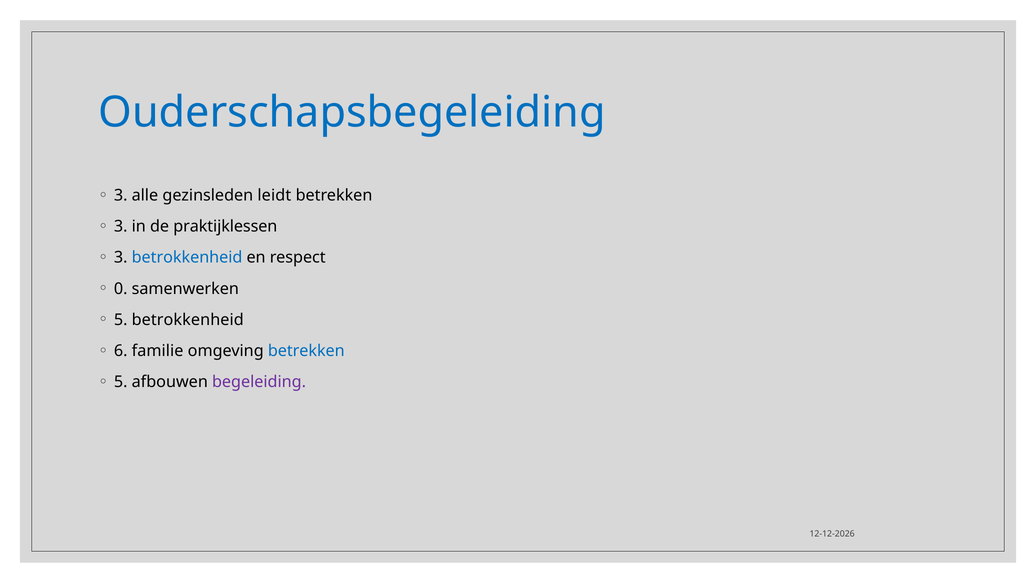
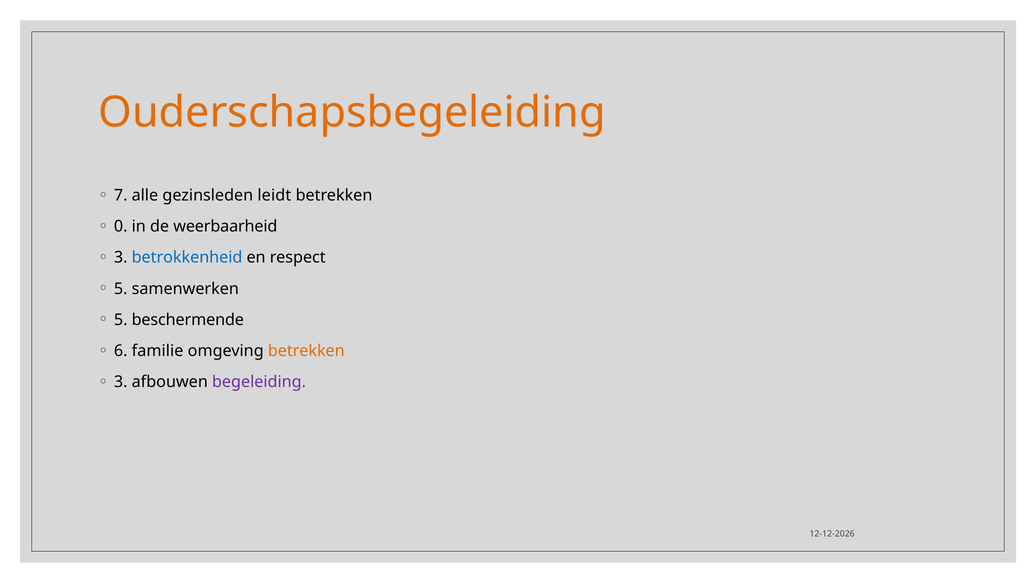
Ouderschapsbegeleiding colour: blue -> orange
3 at (121, 195): 3 -> 7
3 at (121, 226): 3 -> 0
praktijklessen: praktijklessen -> weerbaarheid
0 at (121, 289): 0 -> 5
5 betrokkenheid: betrokkenheid -> beschermende
betrekken at (306, 351) colour: blue -> orange
5 at (121, 382): 5 -> 3
